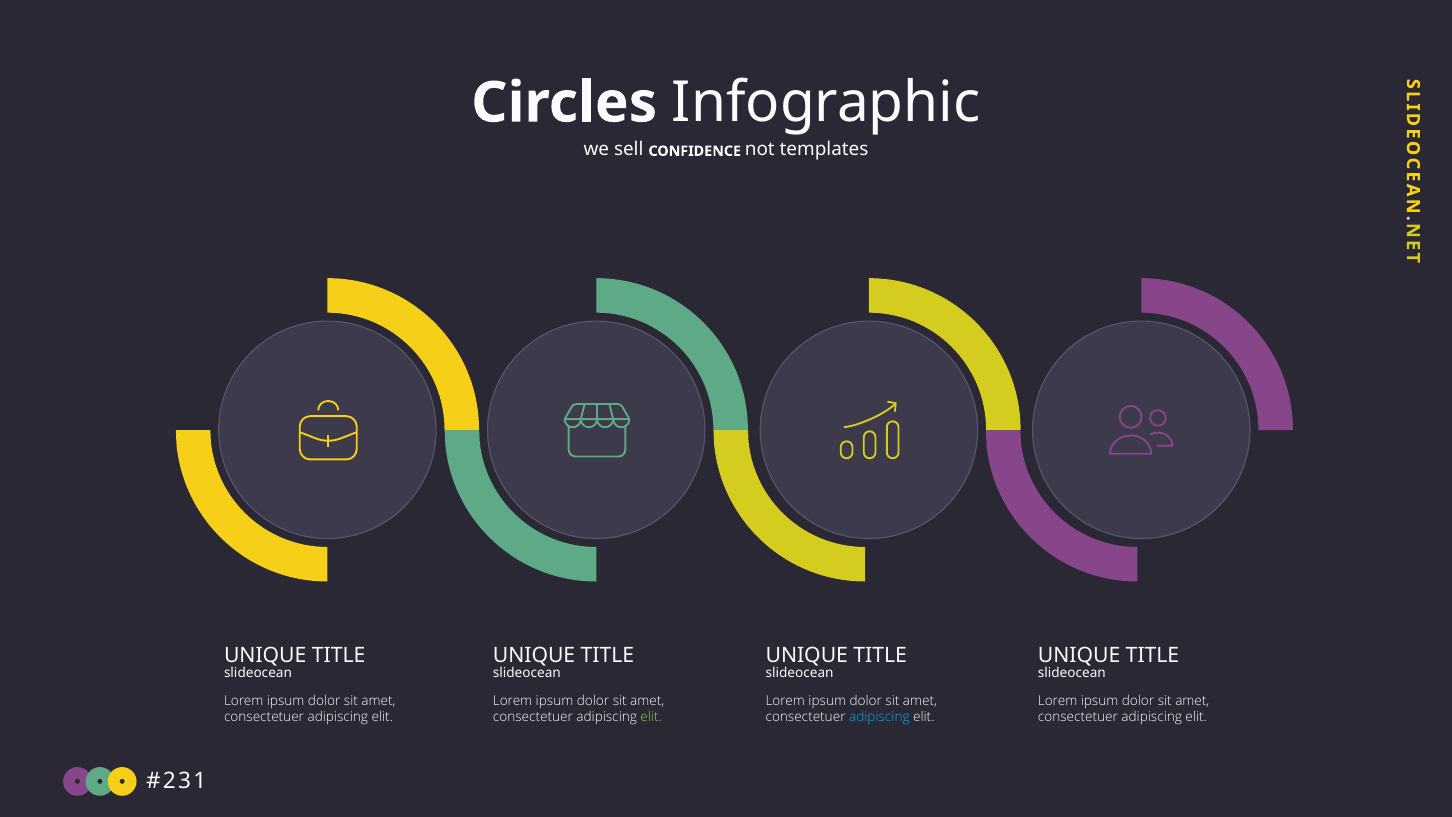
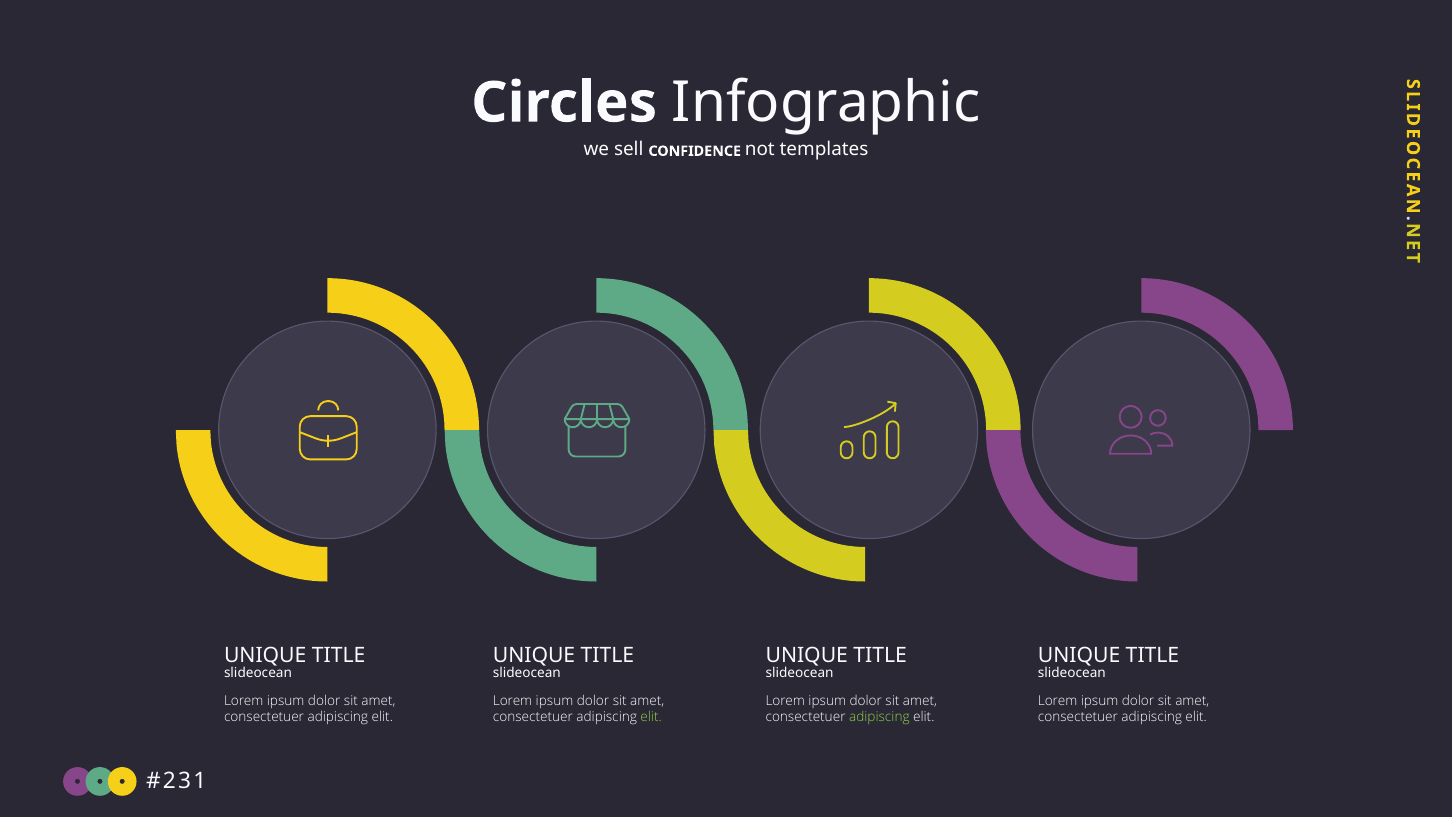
adipiscing at (879, 717) colour: light blue -> light green
